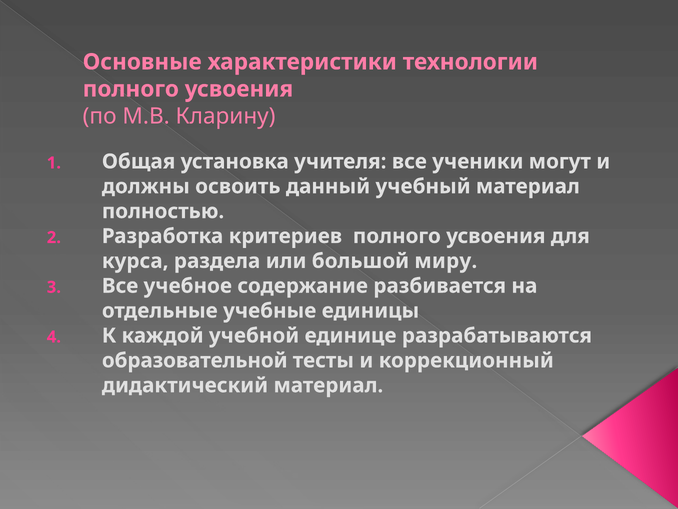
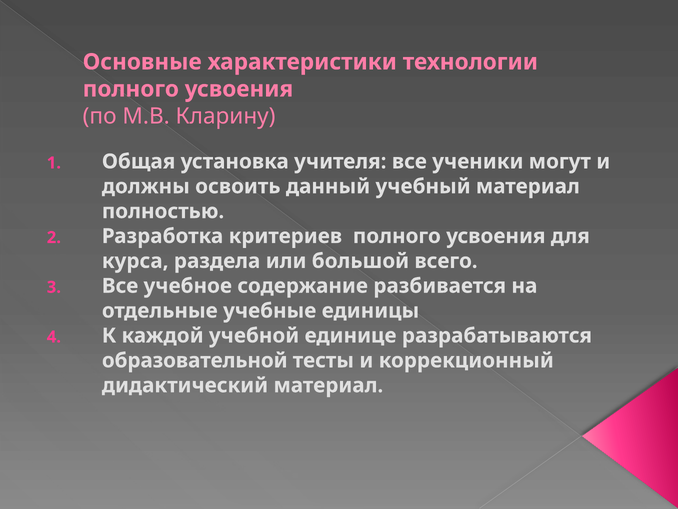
миру: миру -> всего
